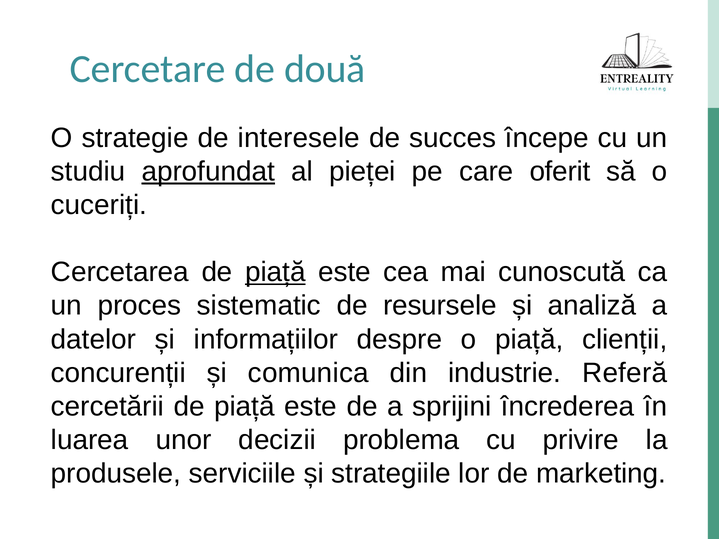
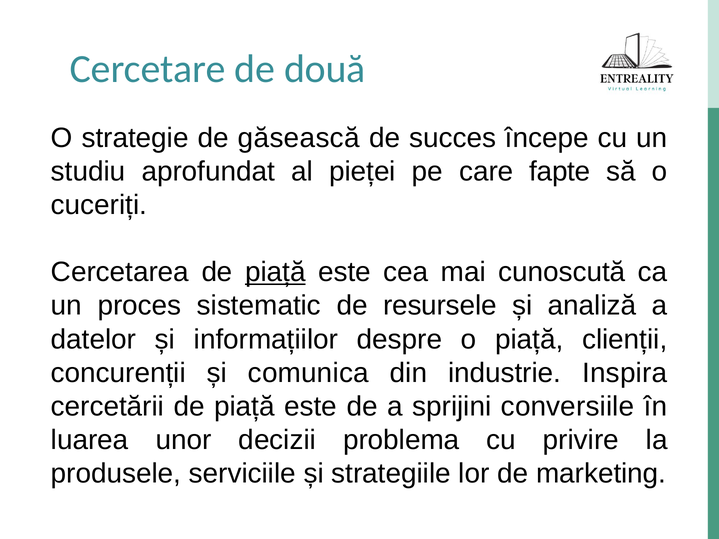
interesele: interesele -> găsească
aprofundat underline: present -> none
oferit: oferit -> fapte
Referă: Referă -> Inspira
încrederea: încrederea -> conversiile
